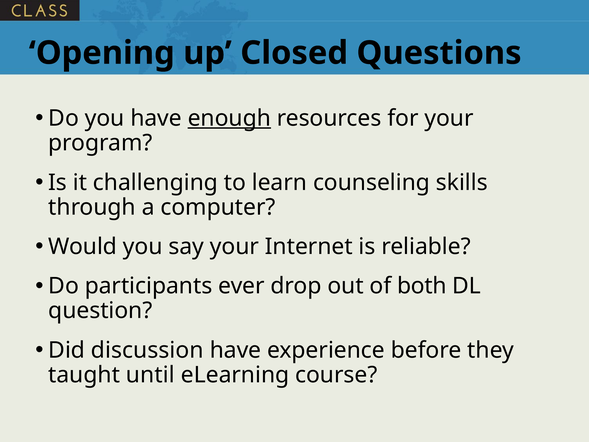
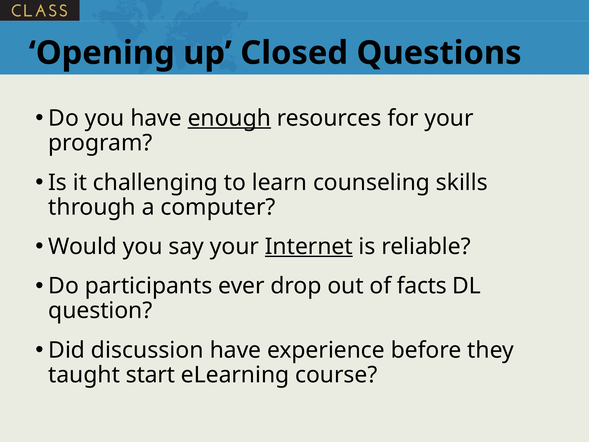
Internet underline: none -> present
both: both -> facts
until: until -> start
